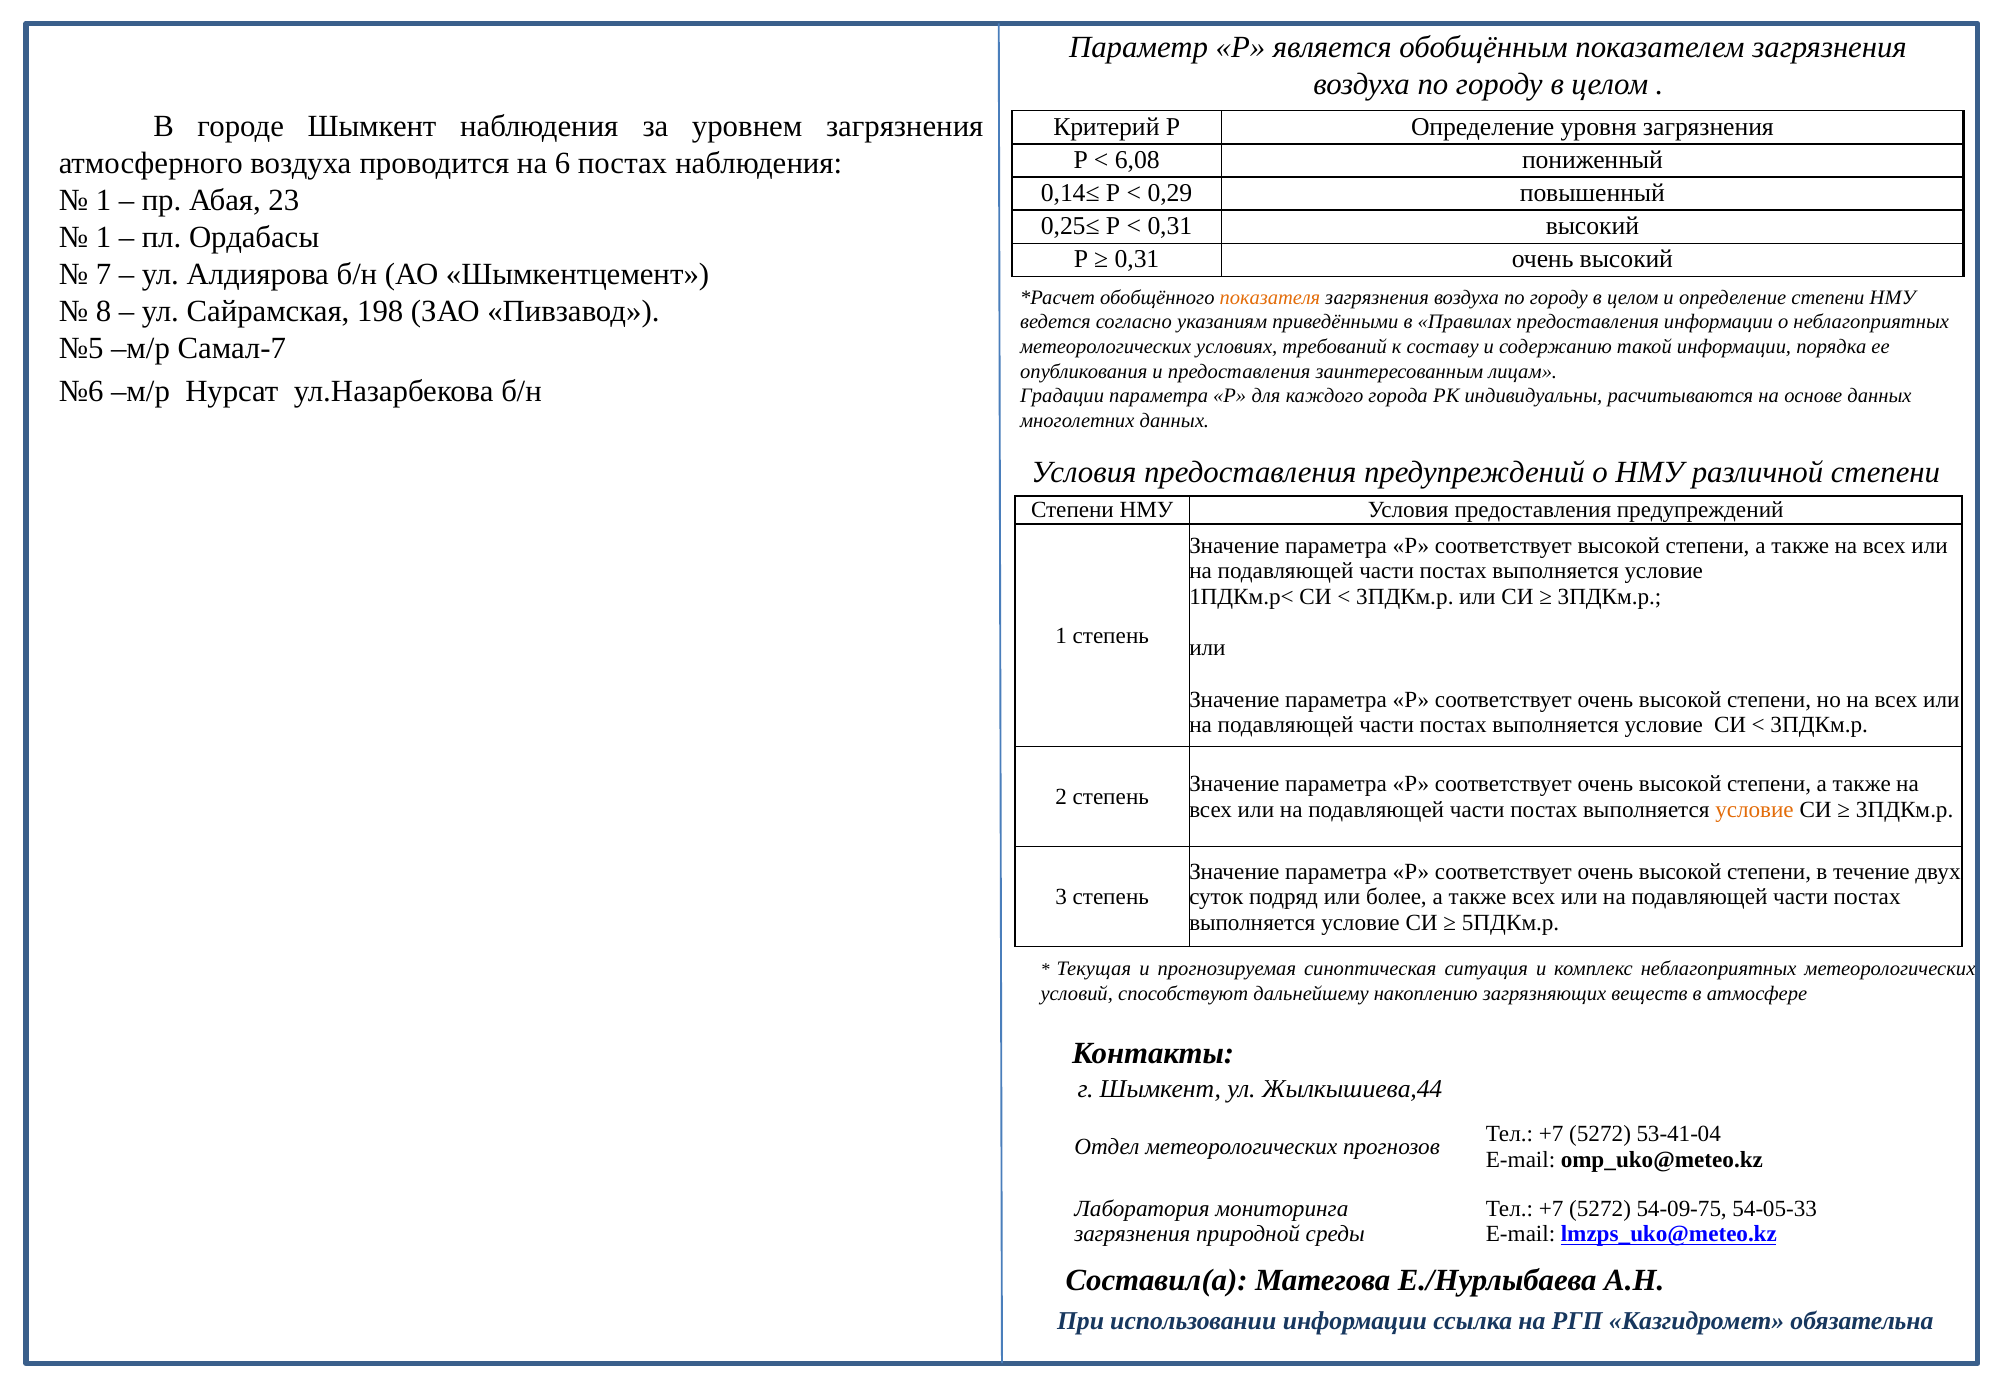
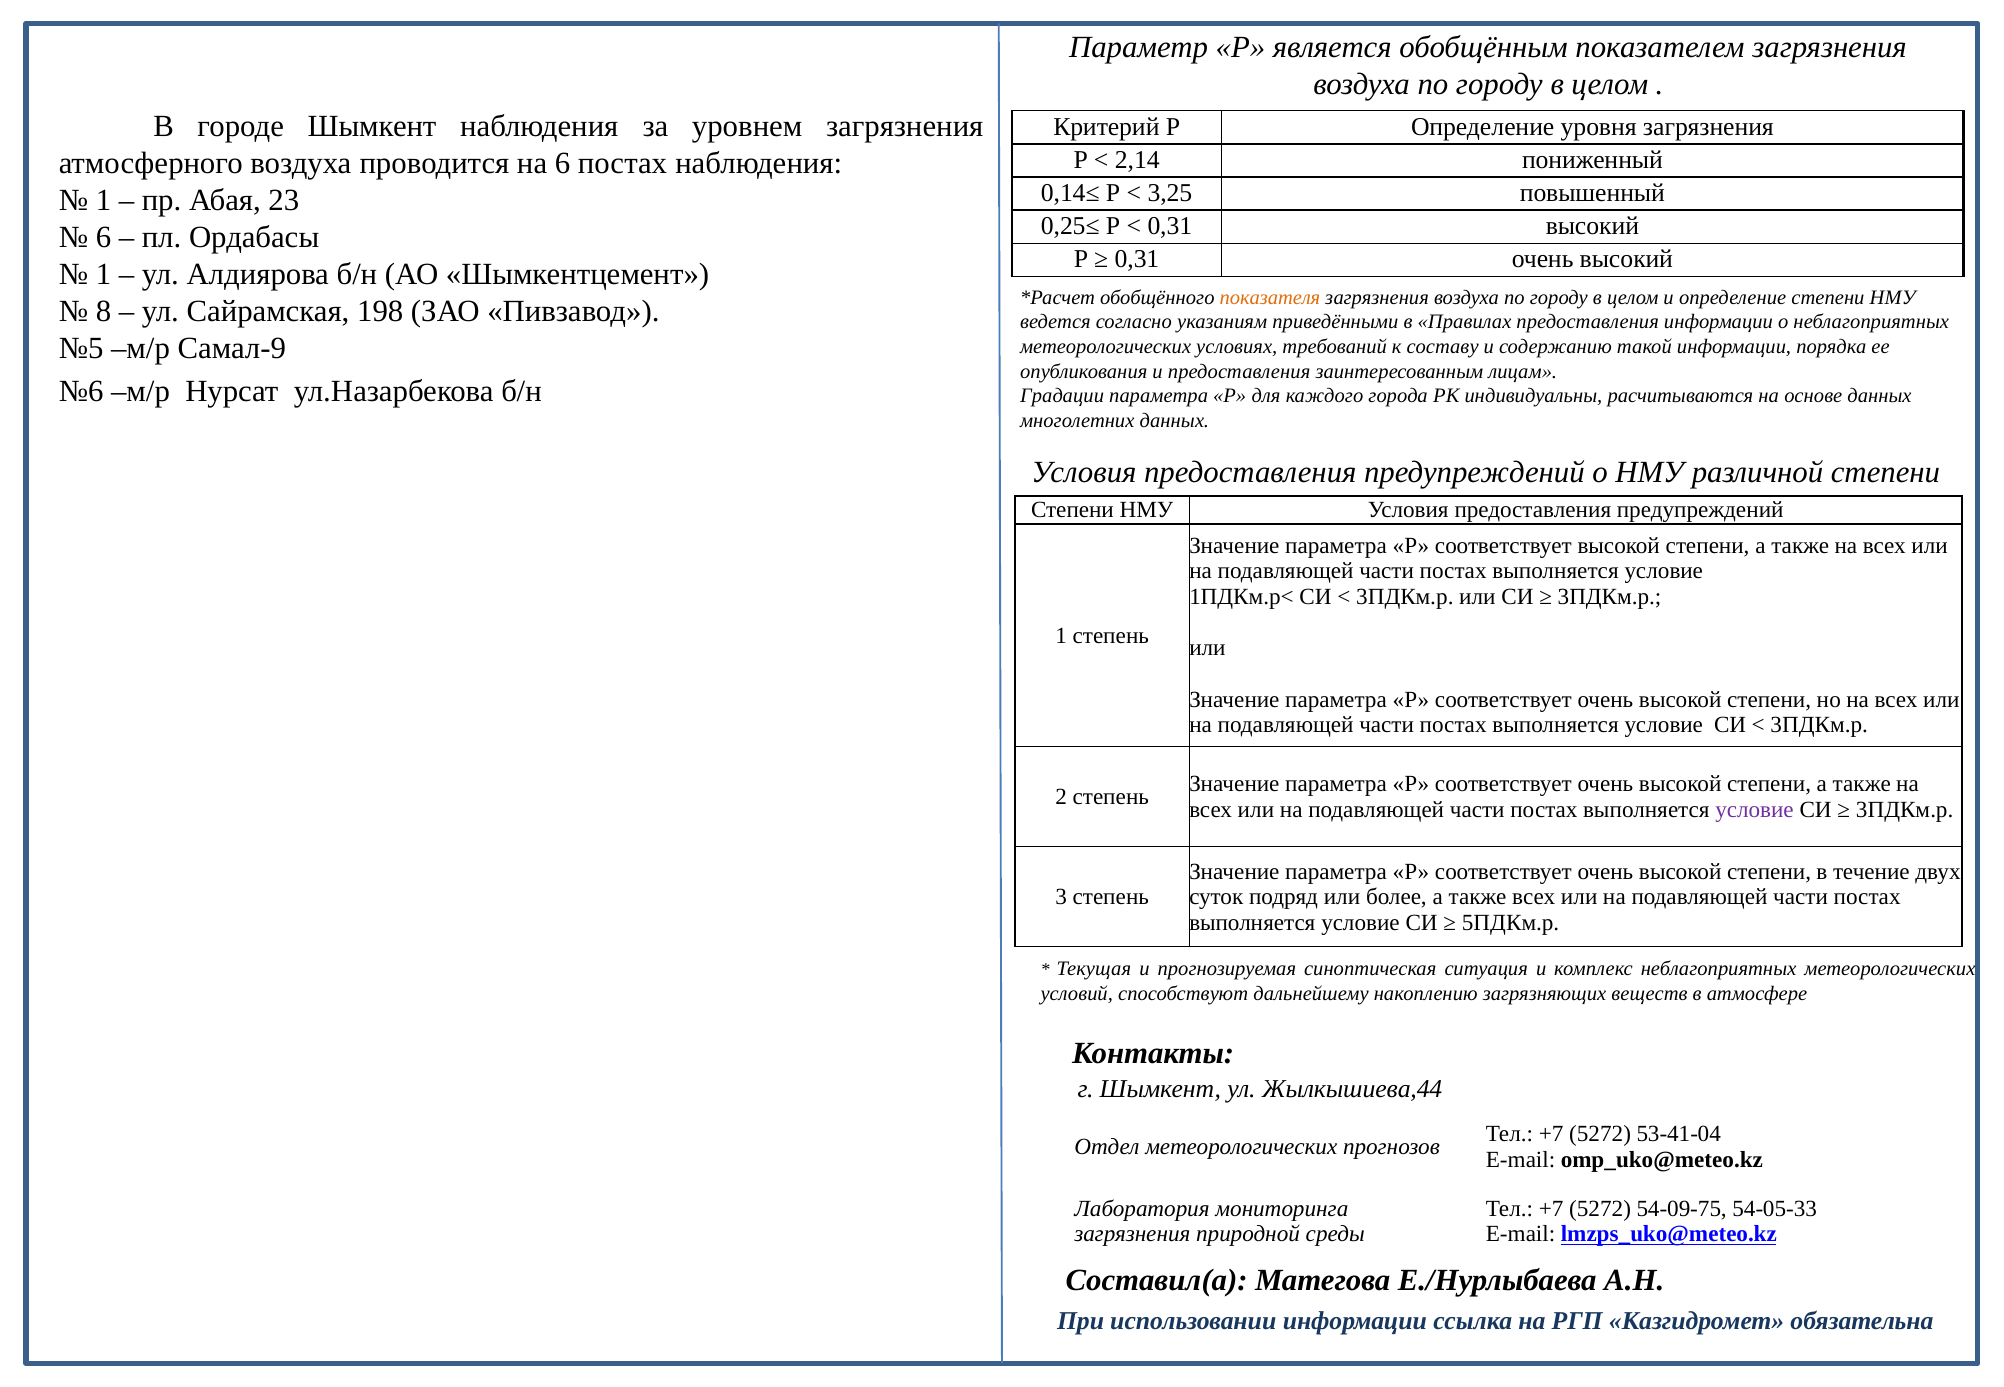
6,08: 6,08 -> 2,14
0,29: 0,29 -> 3,25
1 at (103, 237): 1 -> 6
7 at (103, 274): 7 -> 1
Самал-7: Самал-7 -> Самал-9
условие at (1754, 810) colour: orange -> purple
